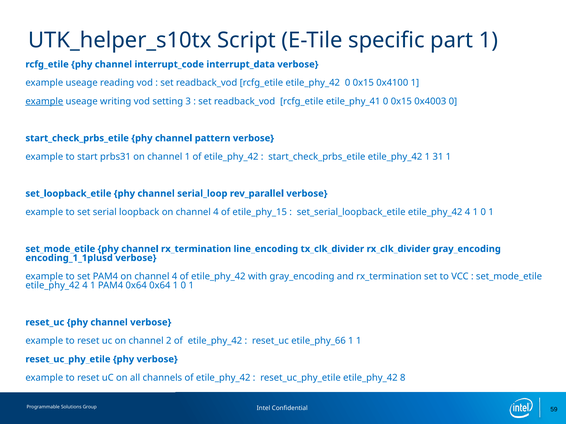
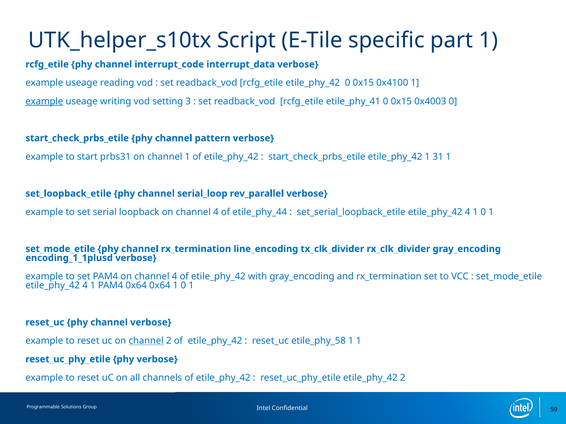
etile_phy_15: etile_phy_15 -> etile_phy_44
channel at (146, 341) underline: none -> present
etile_phy_66: etile_phy_66 -> etile_phy_58
etile_phy_42 8: 8 -> 2
